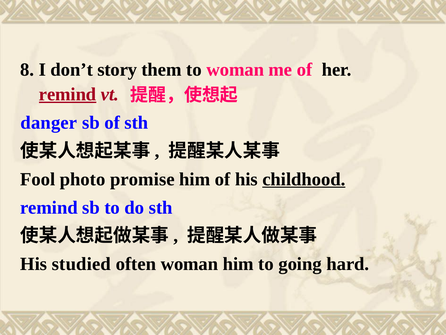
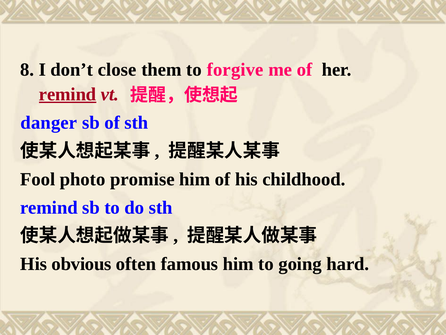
story: story -> close
to woman: woman -> forgive
childhood underline: present -> none
studied: studied -> obvious
often woman: woman -> famous
